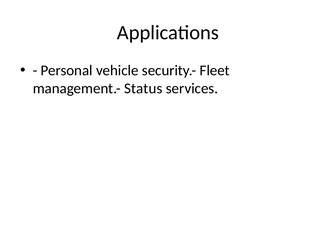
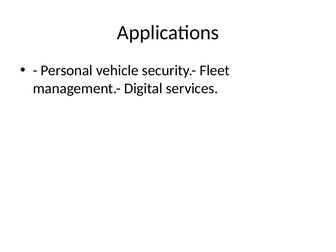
Status: Status -> Digital
